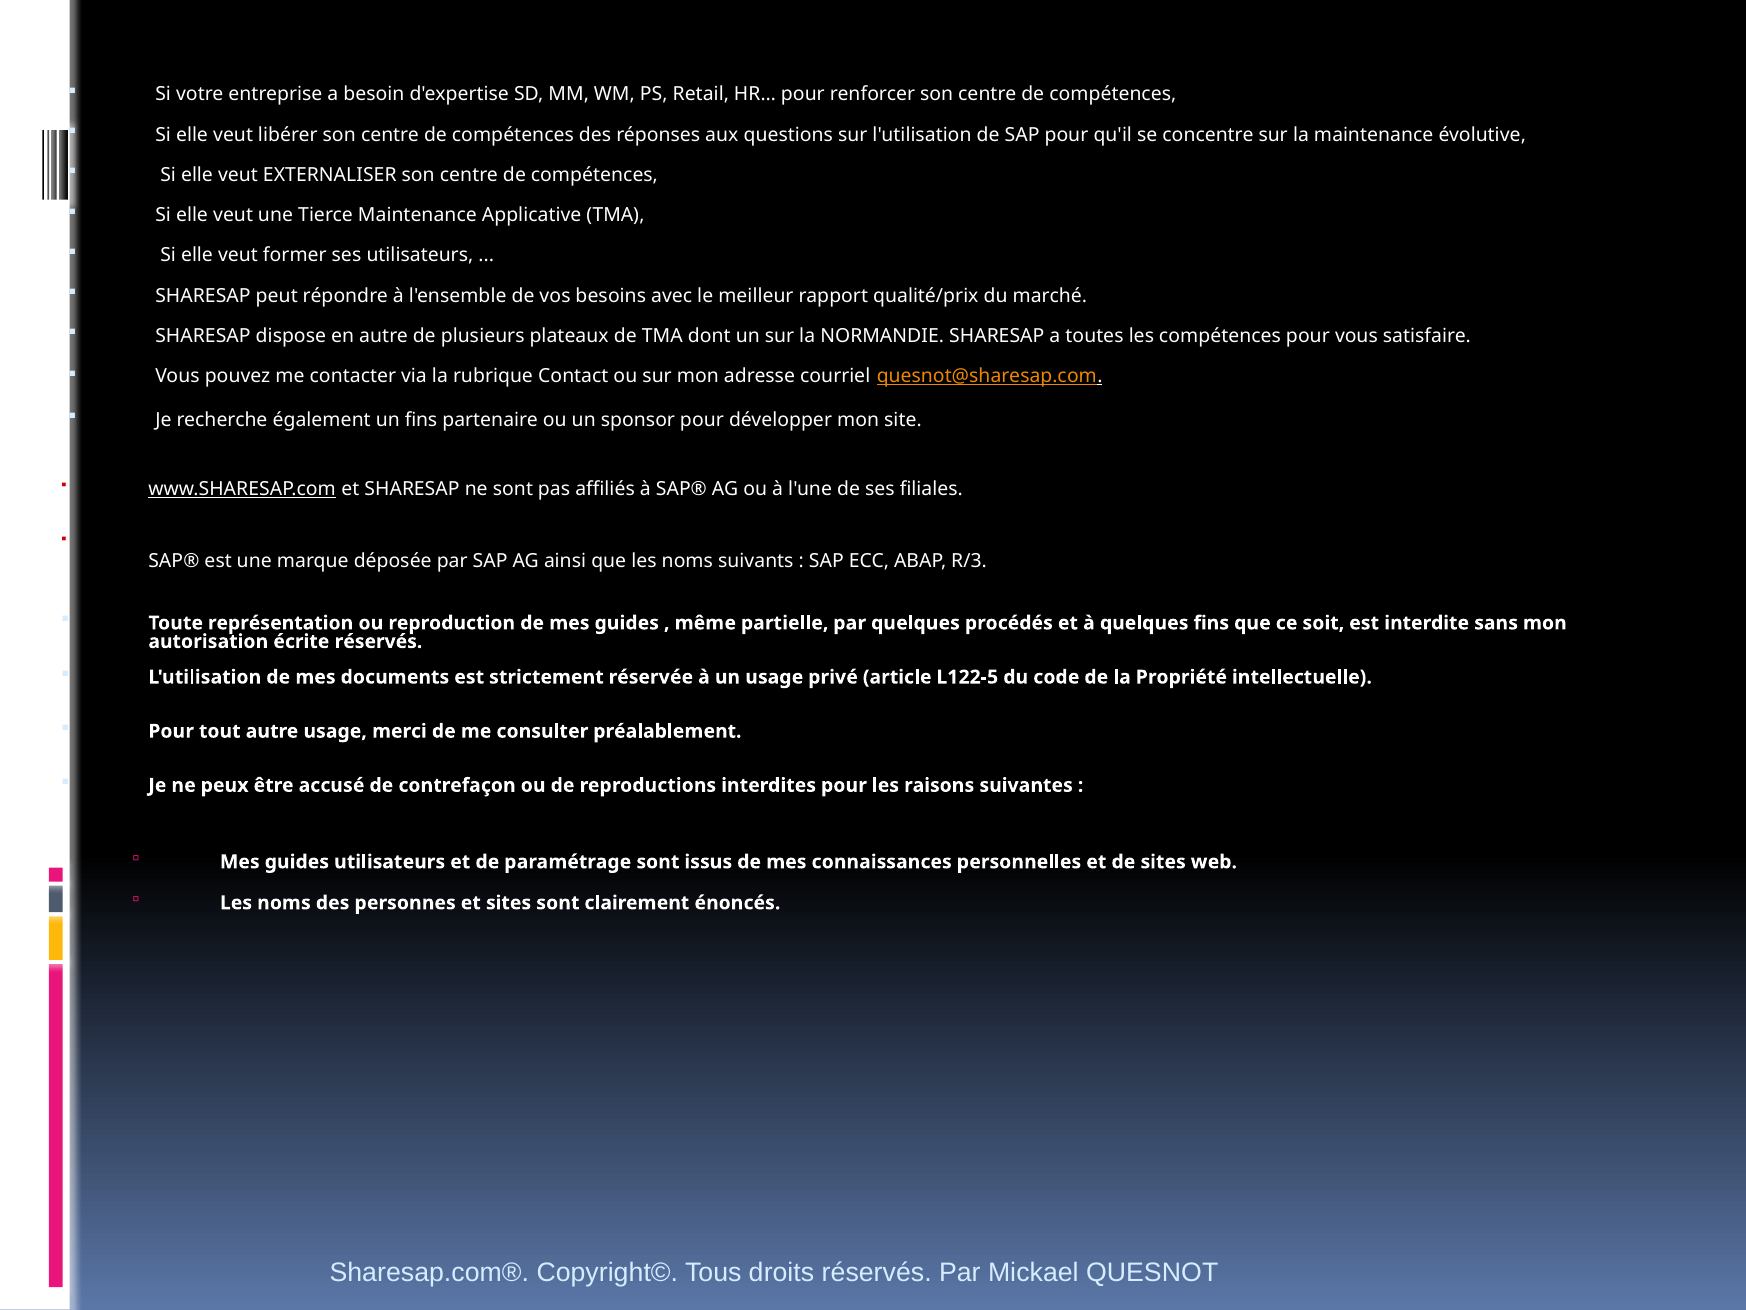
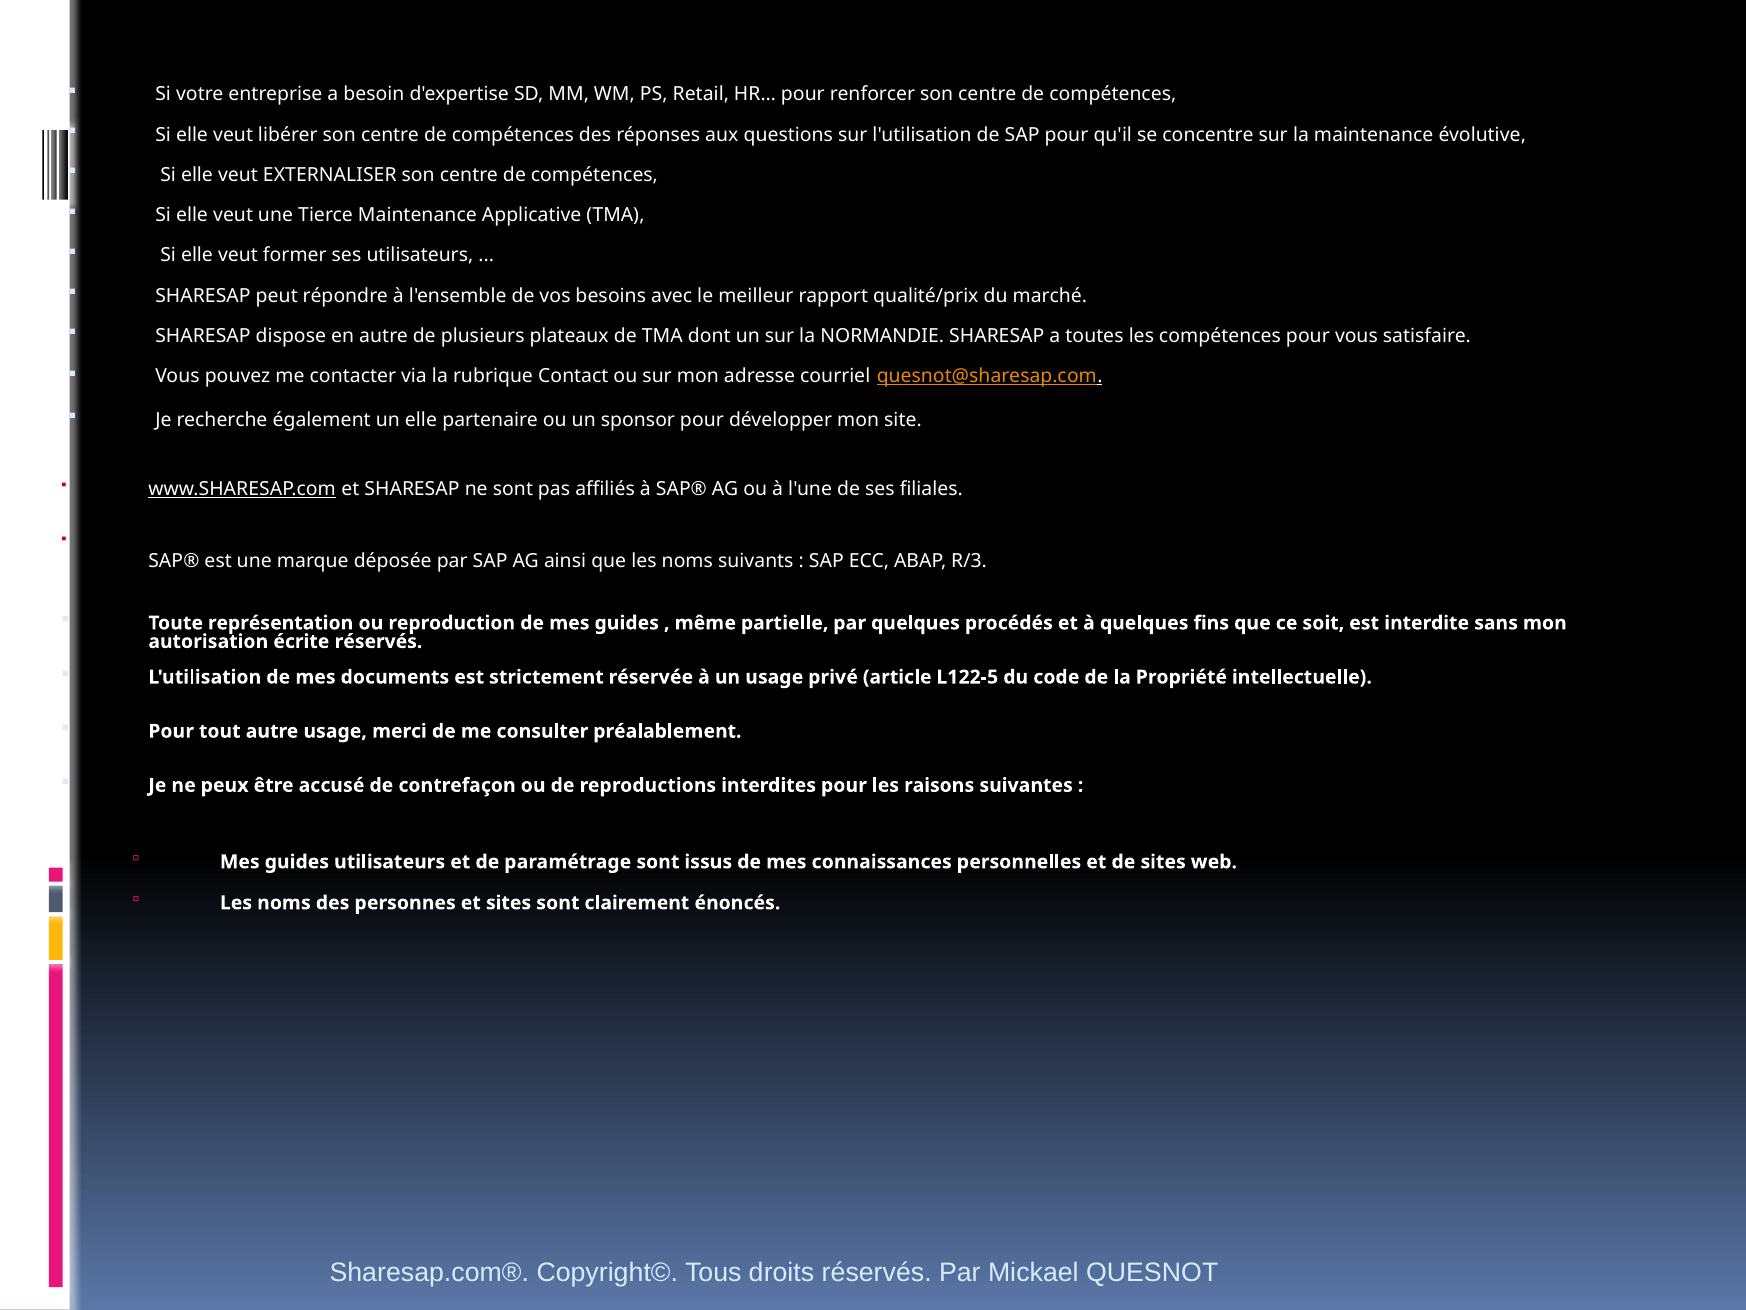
un fins: fins -> elle
